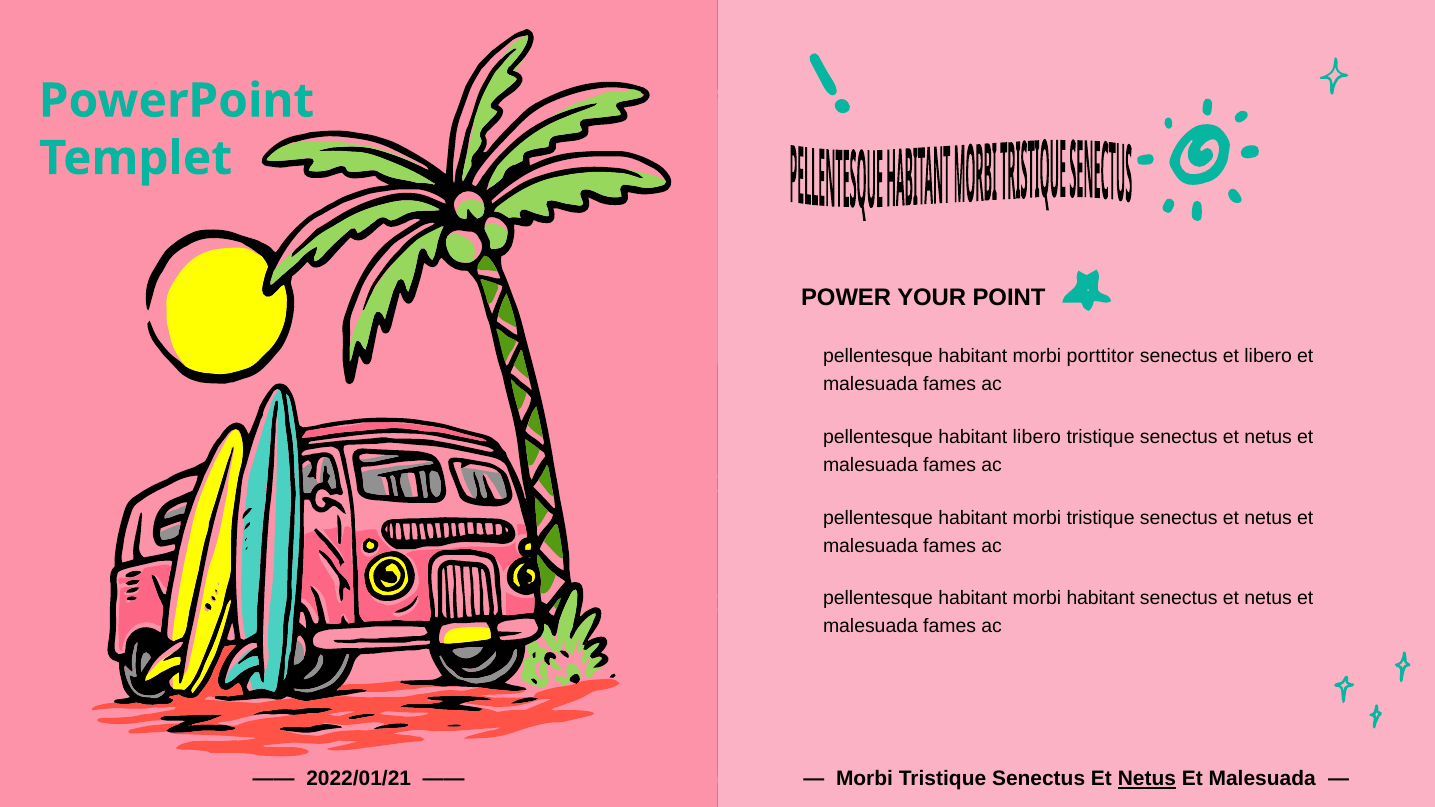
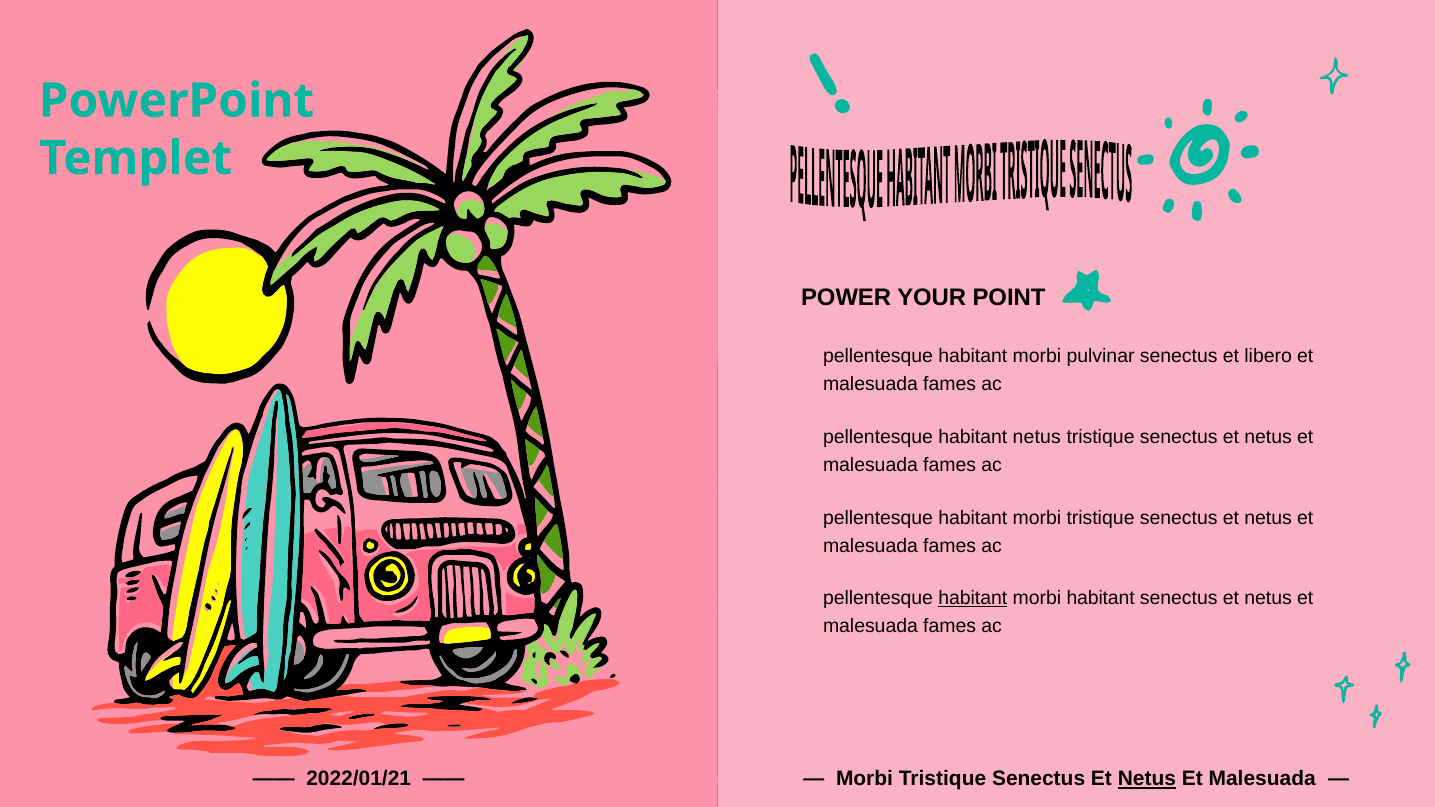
porttitor: porttitor -> pulvinar
habitant libero: libero -> netus
habitant at (973, 599) underline: none -> present
